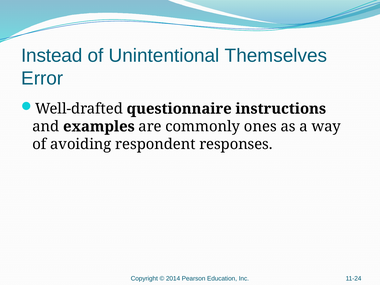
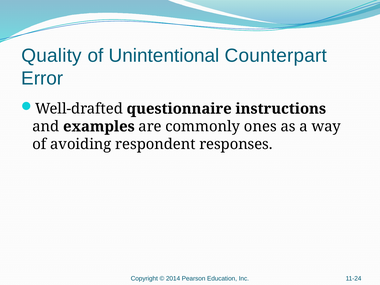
Instead: Instead -> Quality
Themselves: Themselves -> Counterpart
